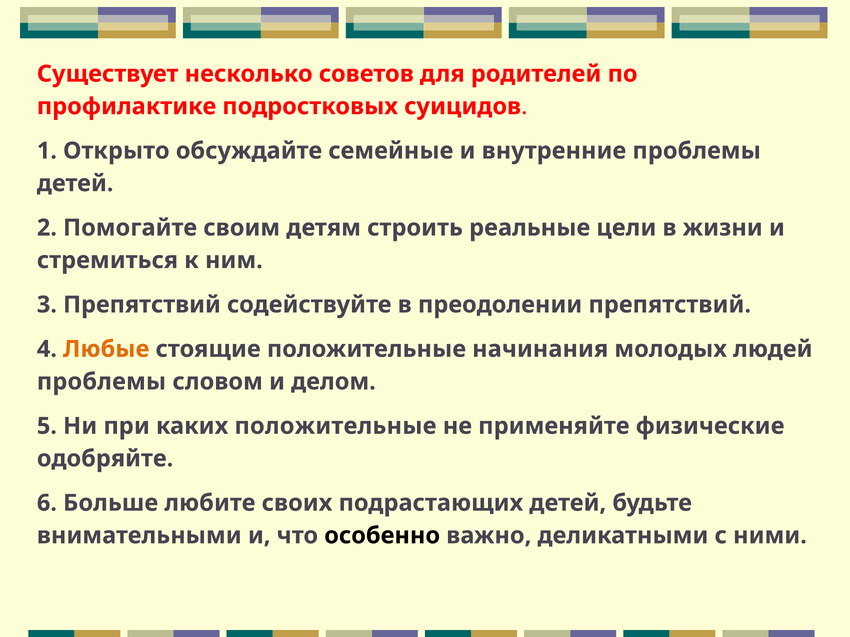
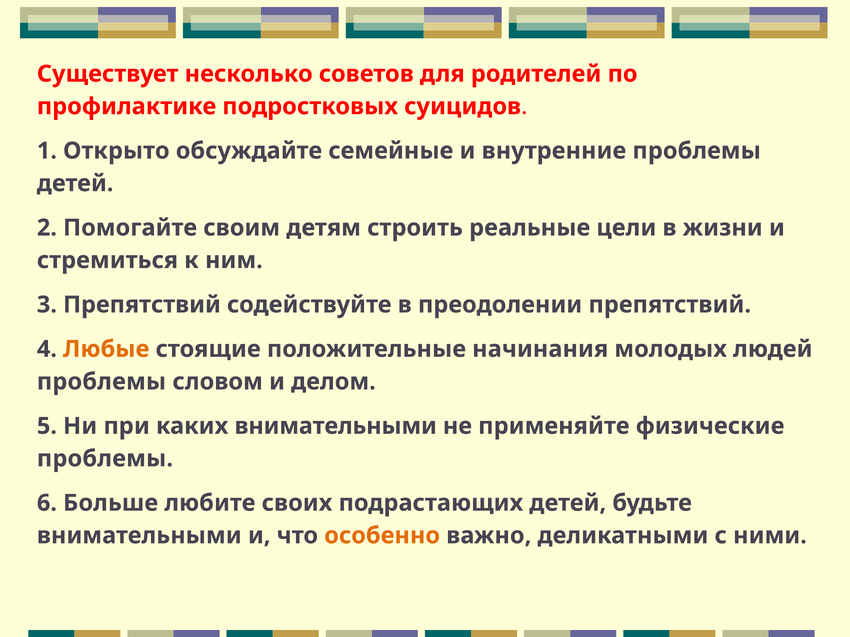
каких положительные: положительные -> внимательными
одобряйте at (105, 459): одобряйте -> проблемы
особенно colour: black -> orange
